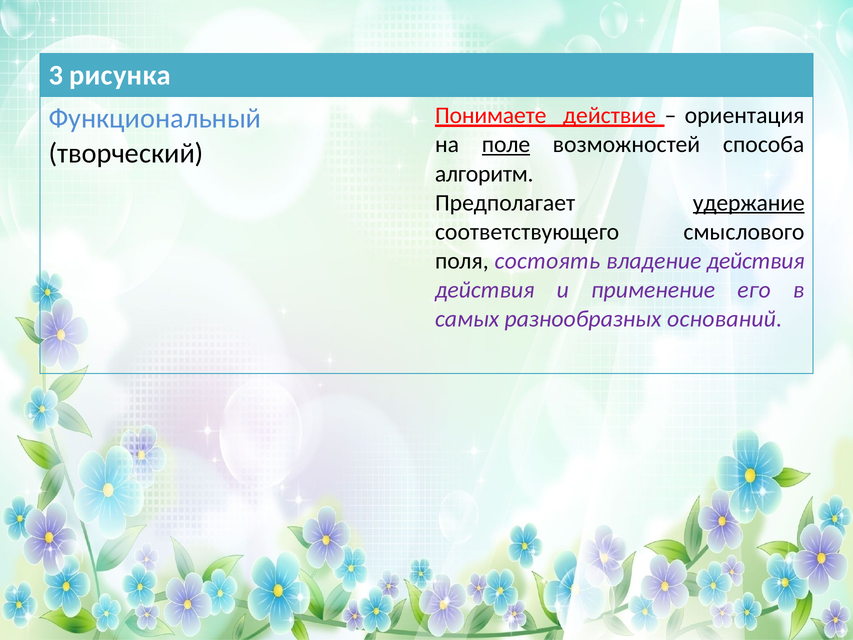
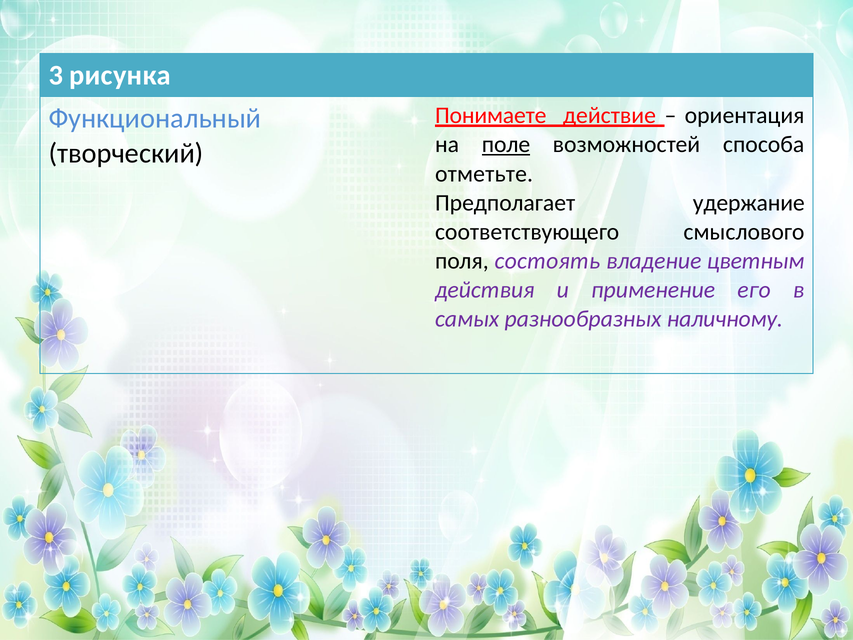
алгоритм: алгоритм -> отметьте
удержание underline: present -> none
владение действия: действия -> цветным
оснований: оснований -> наличному
